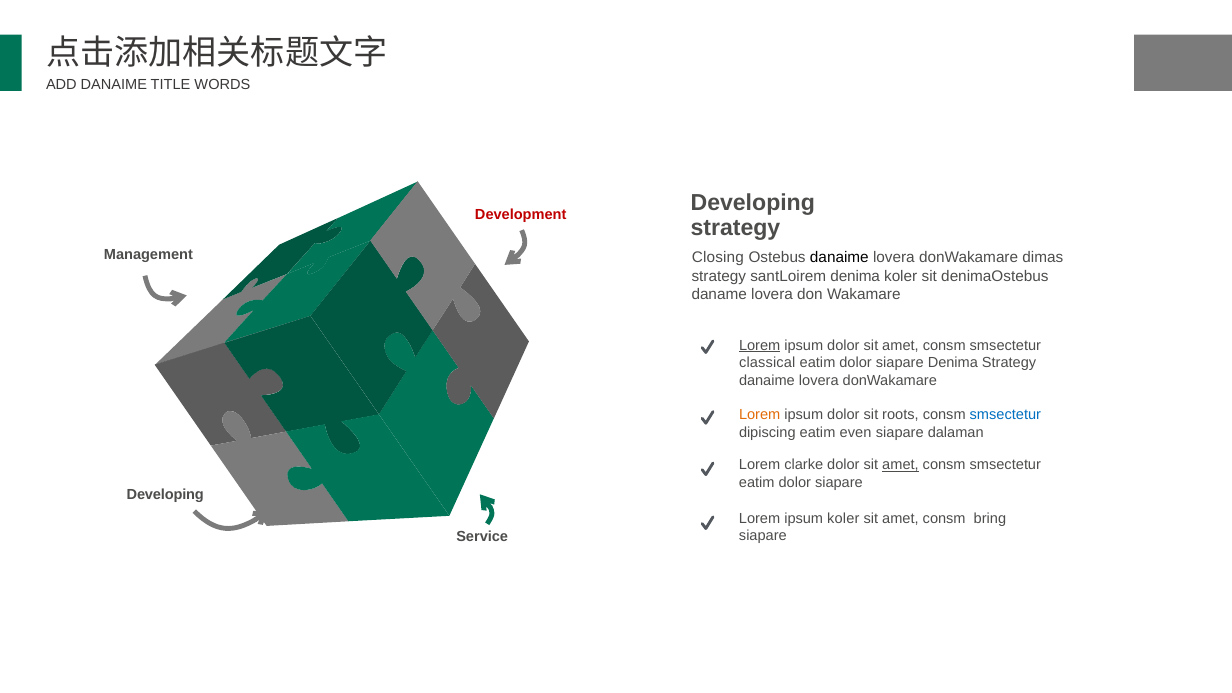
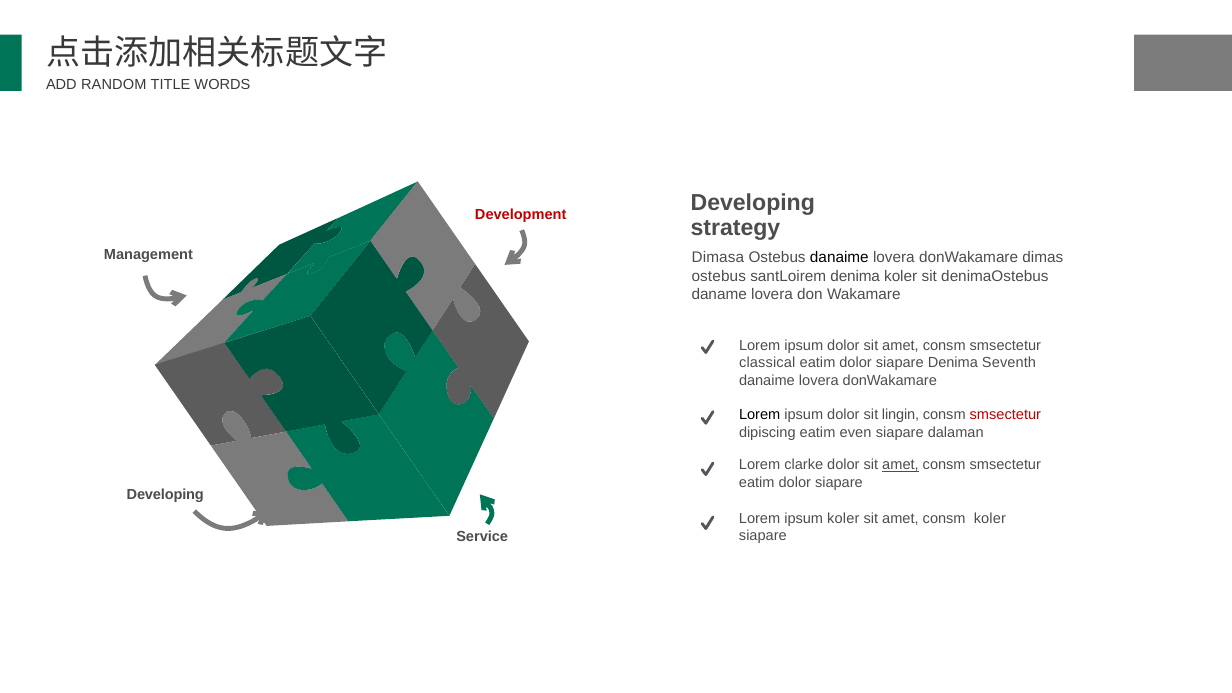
ADD DANAIME: DANAIME -> RANDOM
Closing: Closing -> Dimasa
strategy at (719, 276): strategy -> ostebus
Lorem at (760, 346) underline: present -> none
Denima Strategy: Strategy -> Seventh
Lorem at (760, 415) colour: orange -> black
roots: roots -> lingin
smsectetur at (1005, 415) colour: blue -> red
consm bring: bring -> koler
